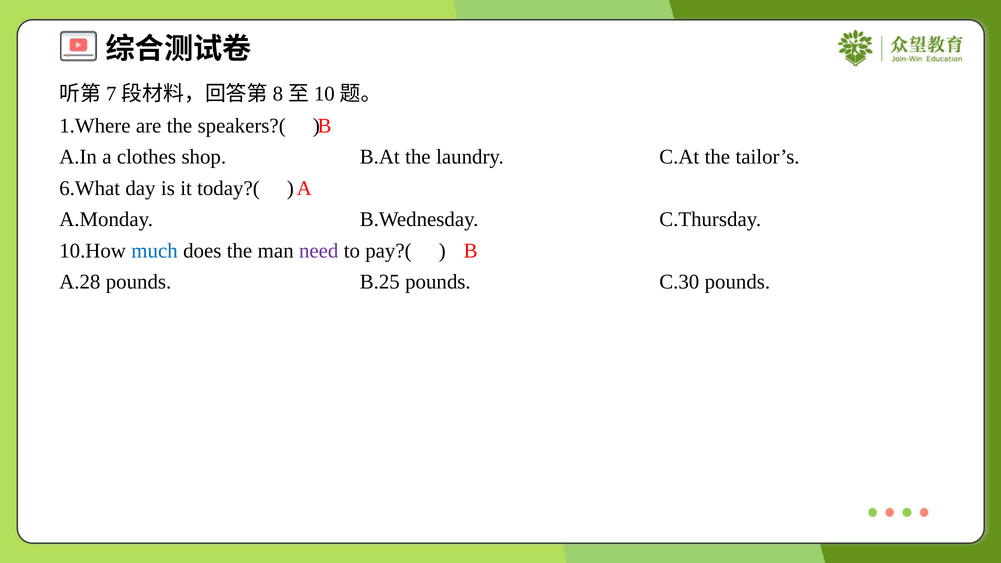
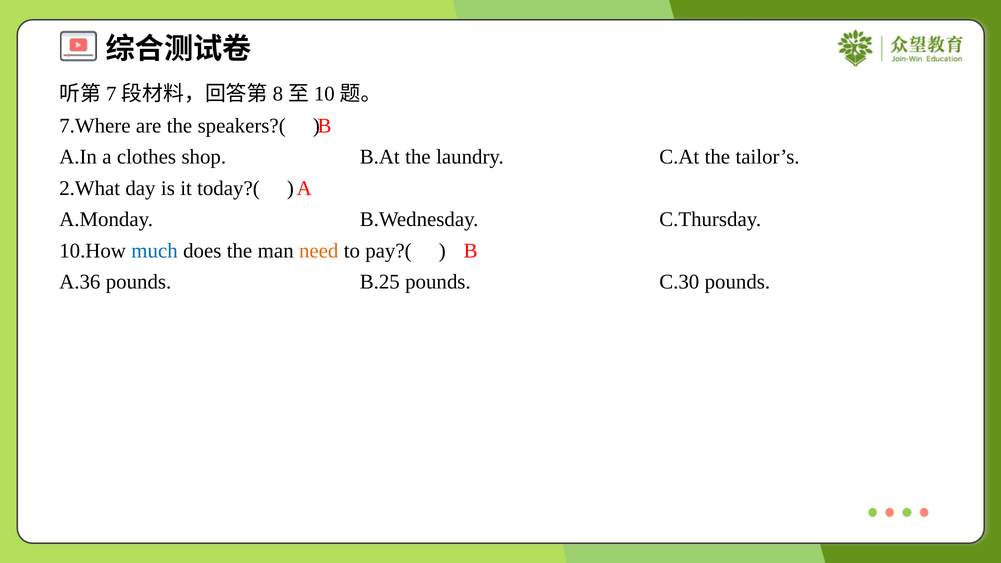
1.Where: 1.Where -> 7.Where
6.What: 6.What -> 2.What
need colour: purple -> orange
A.28: A.28 -> A.36
